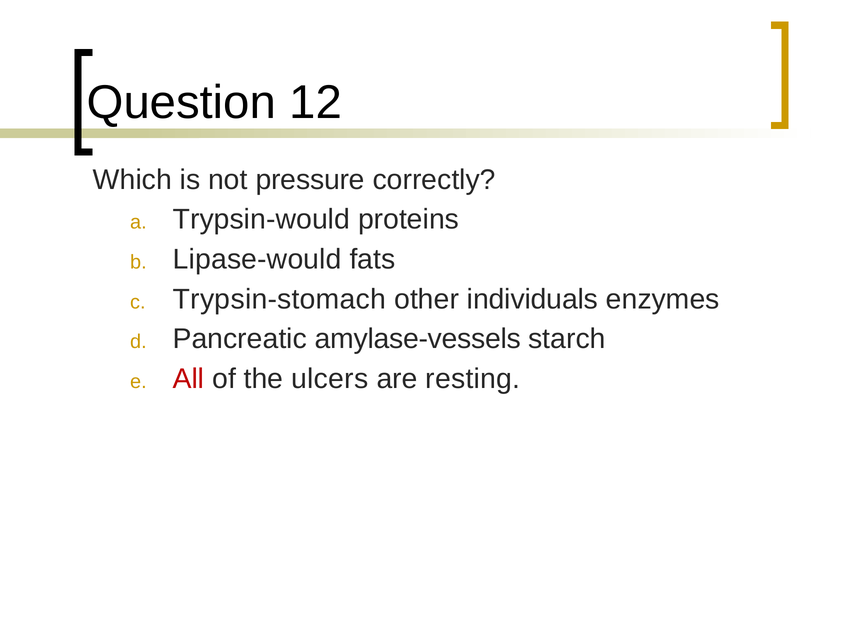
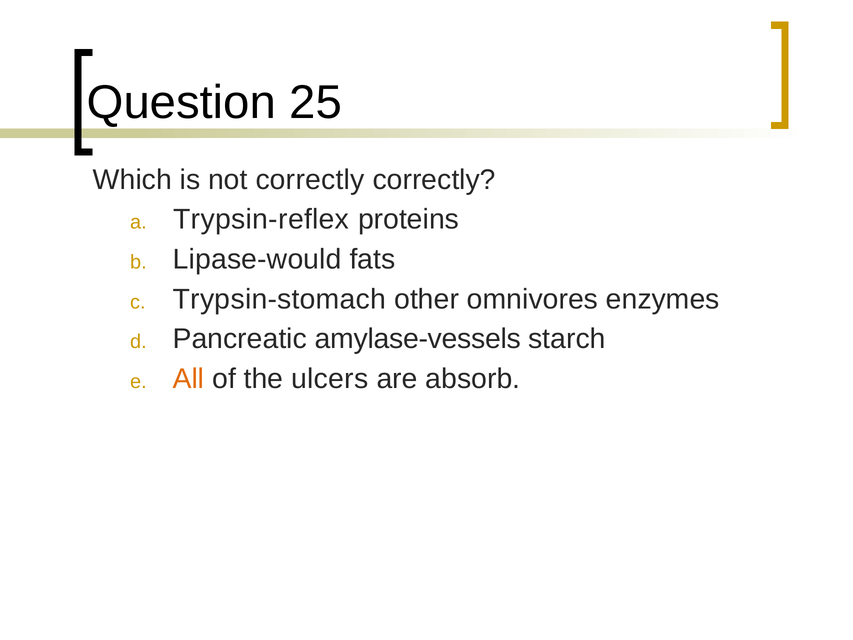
12: 12 -> 25
not pressure: pressure -> correctly
Trypsin-would: Trypsin-would -> Trypsin-reflex
individuals: individuals -> omnivores
All colour: red -> orange
resting: resting -> absorb
